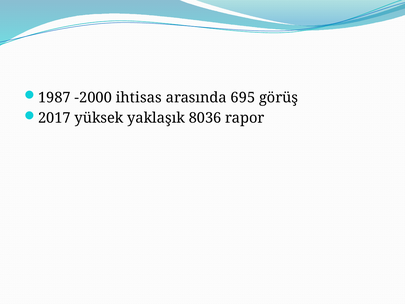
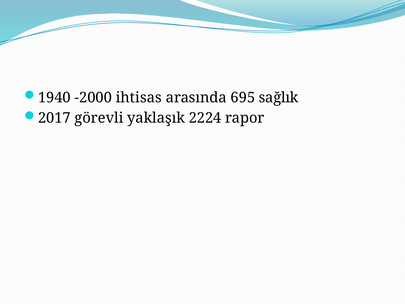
1987: 1987 -> 1940
görüş: görüş -> sağlık
yüksek: yüksek -> görevli
8036: 8036 -> 2224
